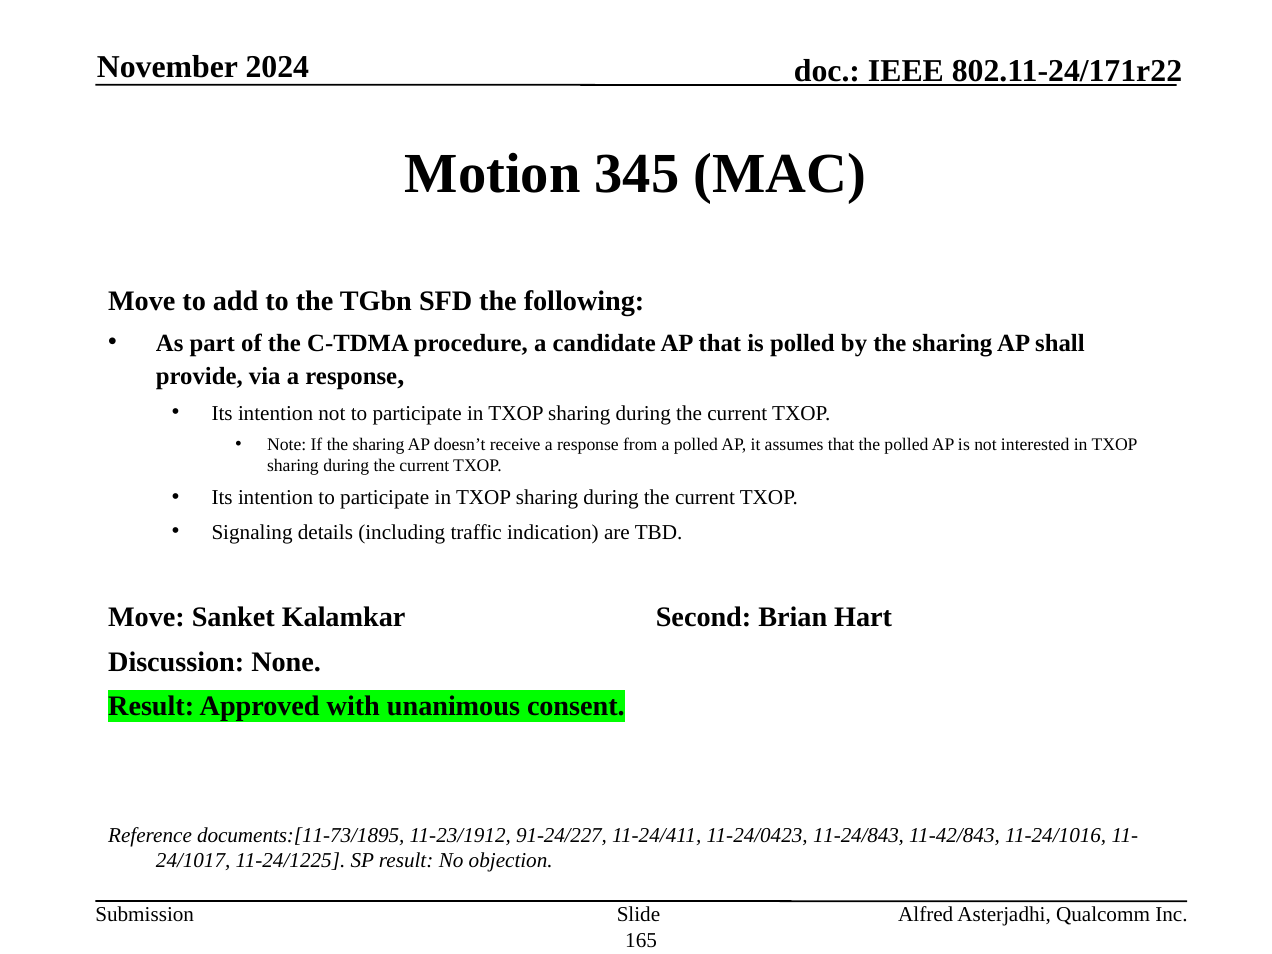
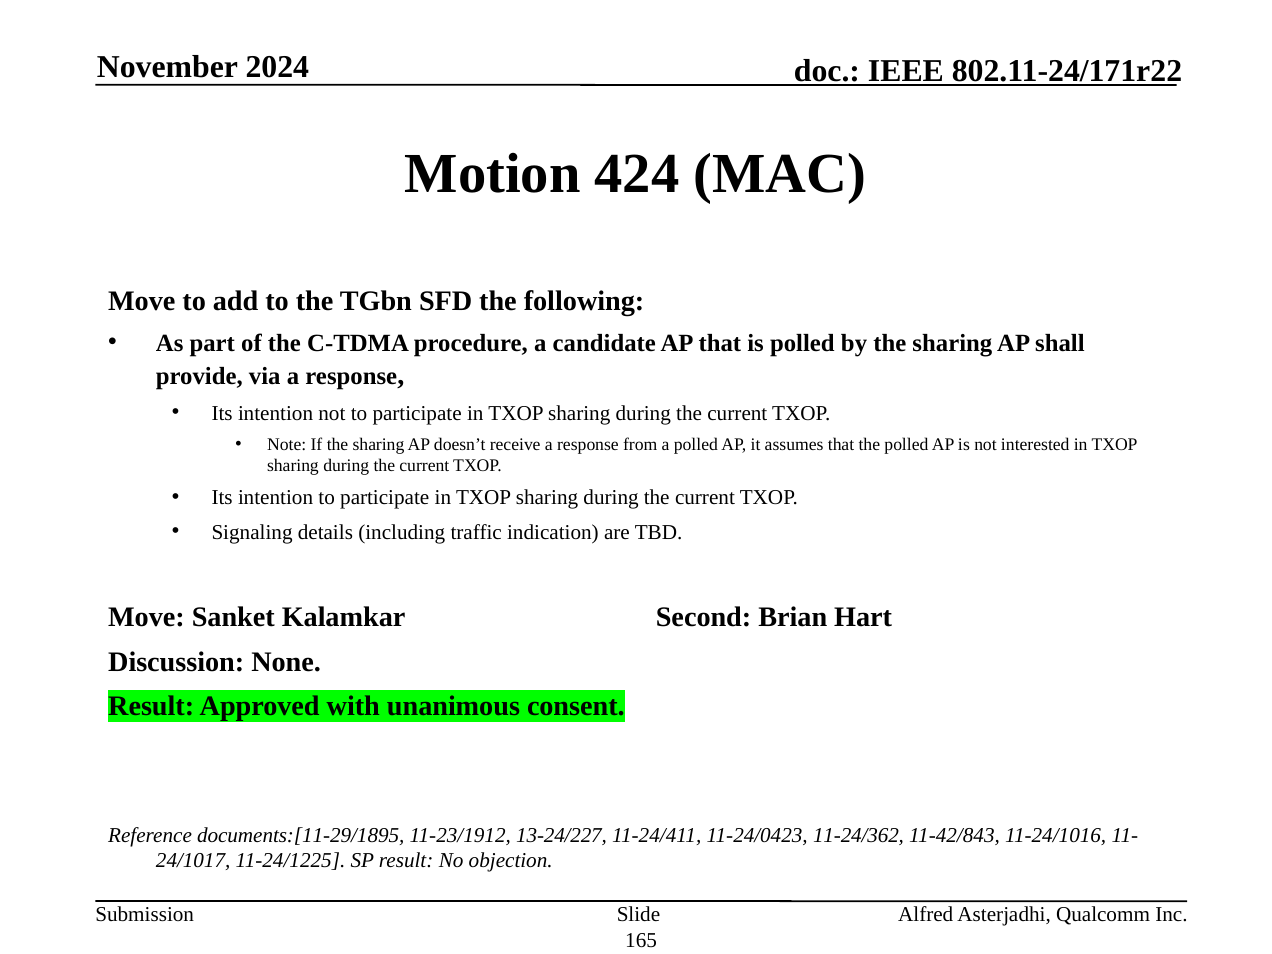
345: 345 -> 424
documents:[11-73/1895: documents:[11-73/1895 -> documents:[11-29/1895
91-24/227: 91-24/227 -> 13-24/227
11-24/843: 11-24/843 -> 11-24/362
